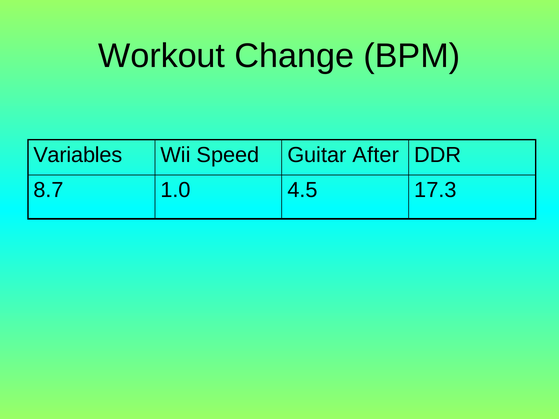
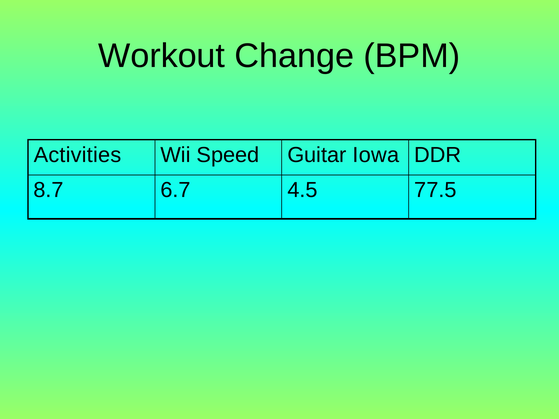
Variables: Variables -> Activities
After: After -> Iowa
1.0: 1.0 -> 6.7
17.3: 17.3 -> 77.5
